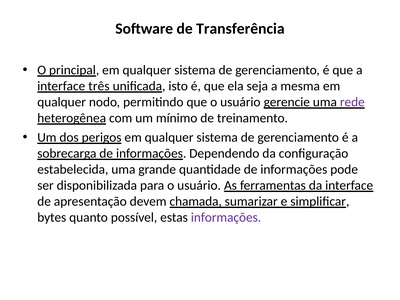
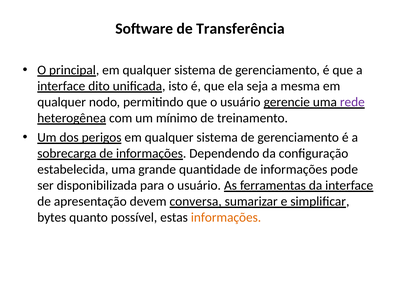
três: três -> dito
chamada: chamada -> conversa
informações at (226, 217) colour: purple -> orange
